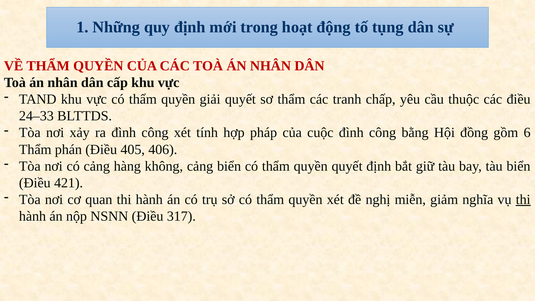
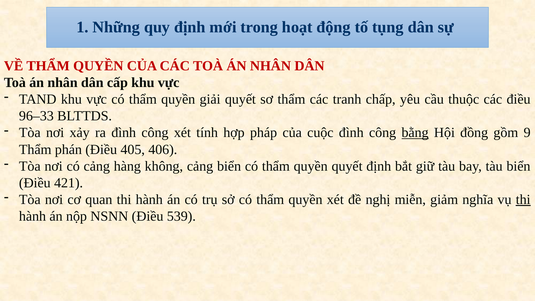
24–33: 24–33 -> 96–33
bằng underline: none -> present
6: 6 -> 9
317: 317 -> 539
